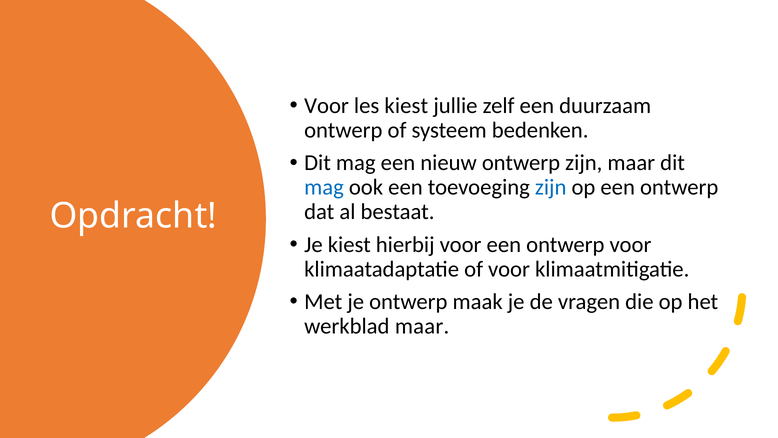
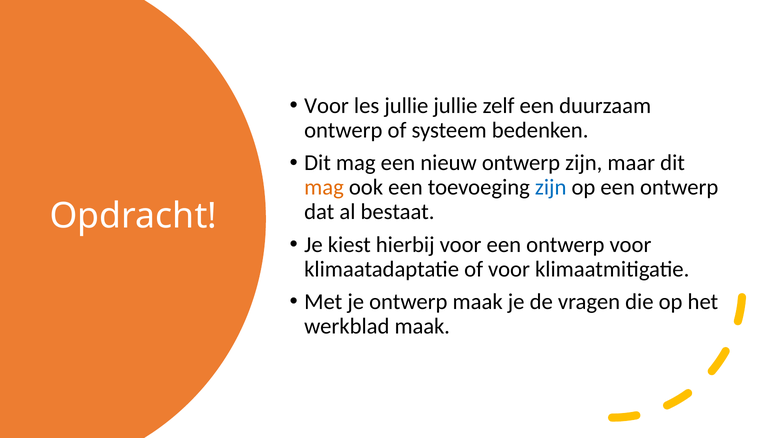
les kiest: kiest -> jullie
mag at (324, 187) colour: blue -> orange
werkblad maar: maar -> maak
